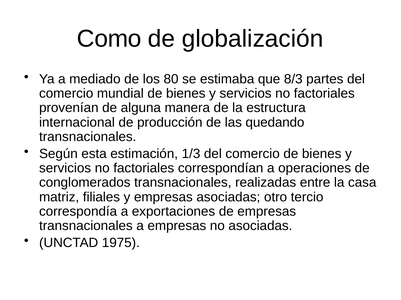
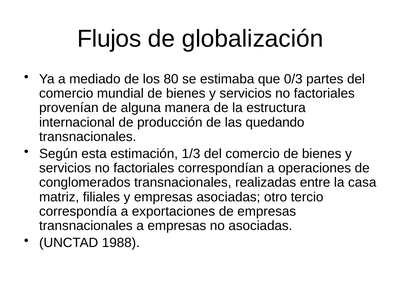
Como: Como -> Flujos
8/3: 8/3 -> 0/3
1975: 1975 -> 1988
